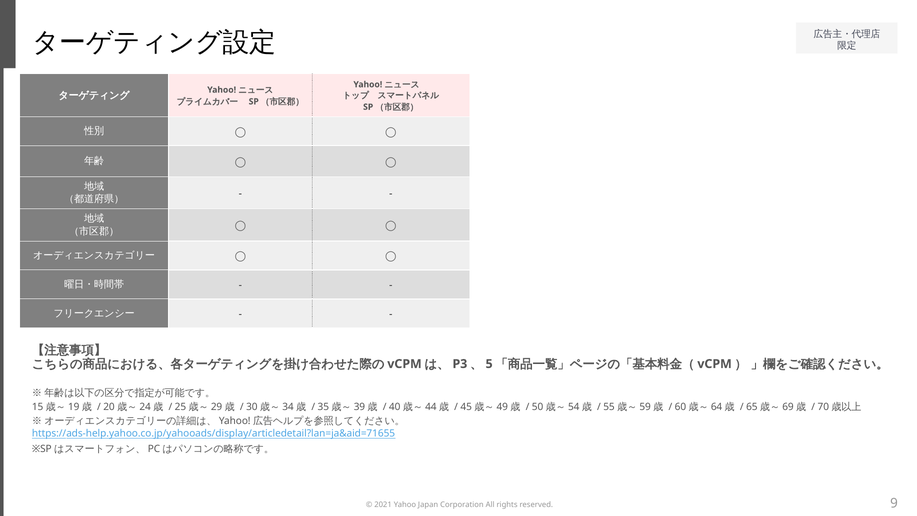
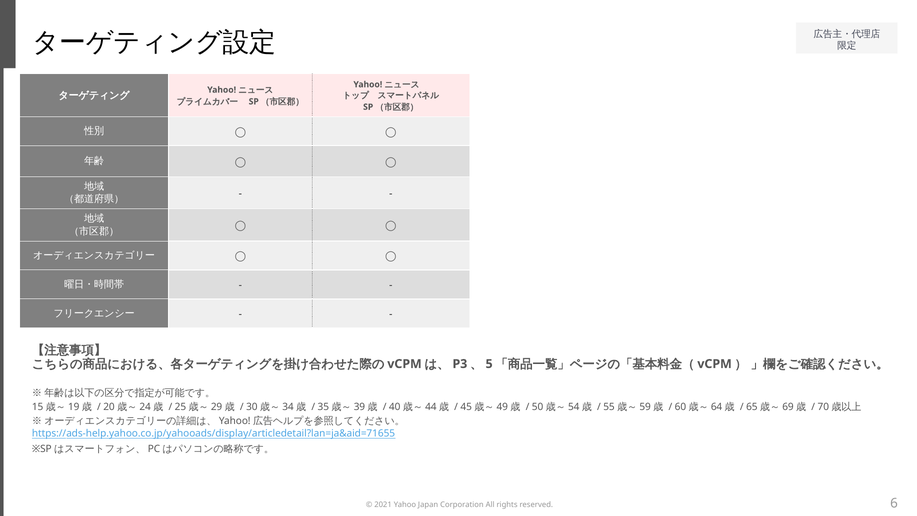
9: 9 -> 6
